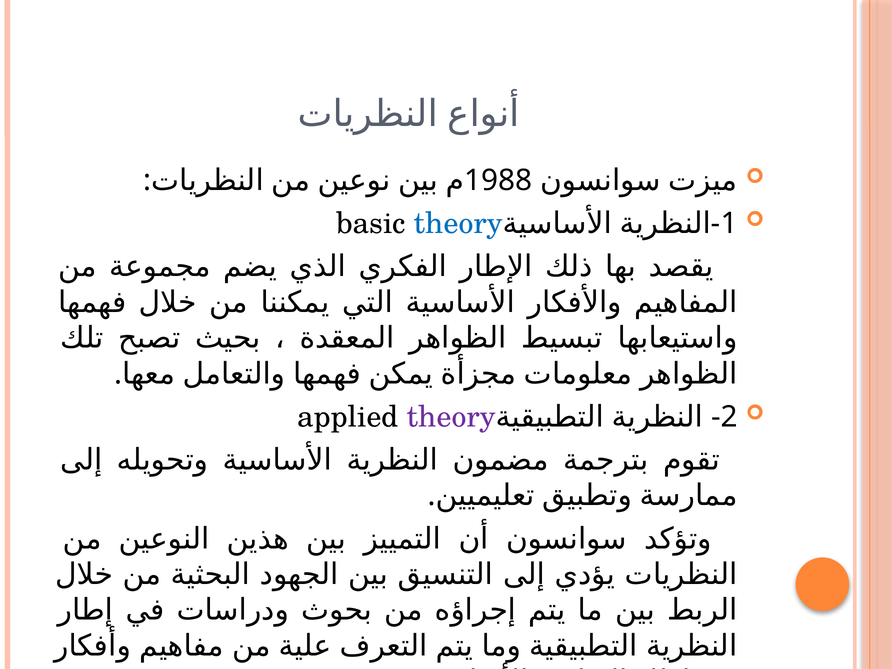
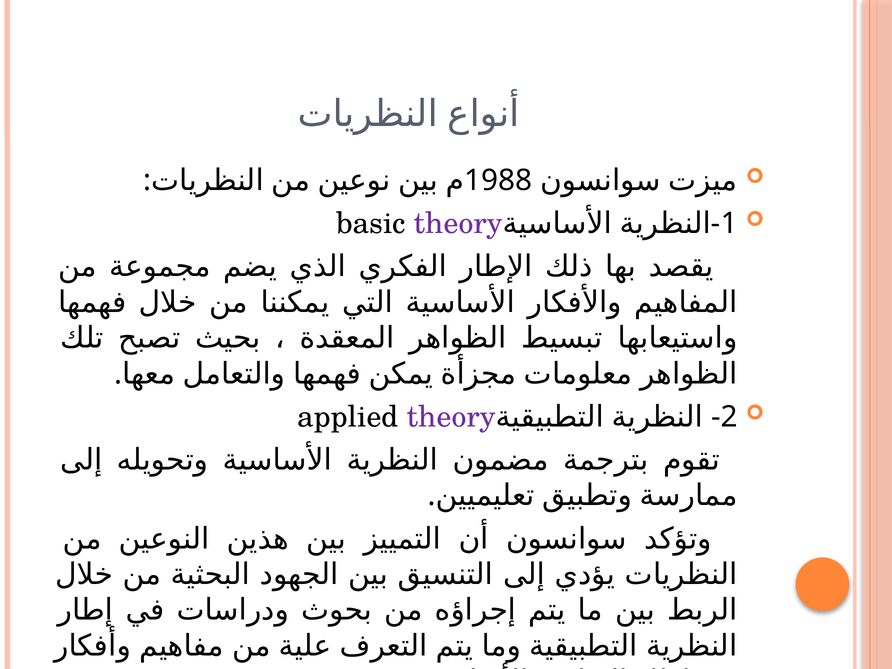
theory at (458, 224) colour: blue -> purple
